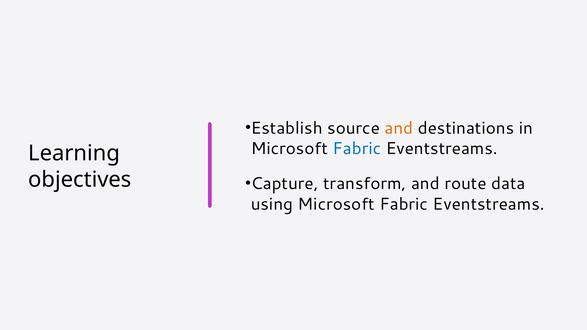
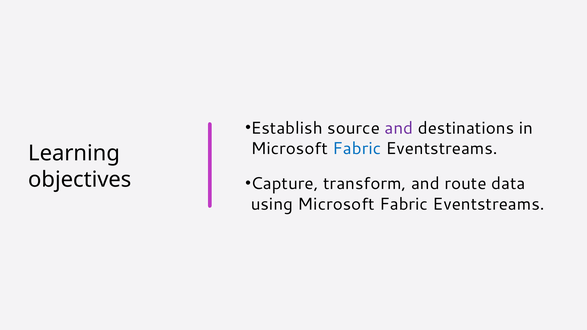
and at (399, 128) colour: orange -> purple
